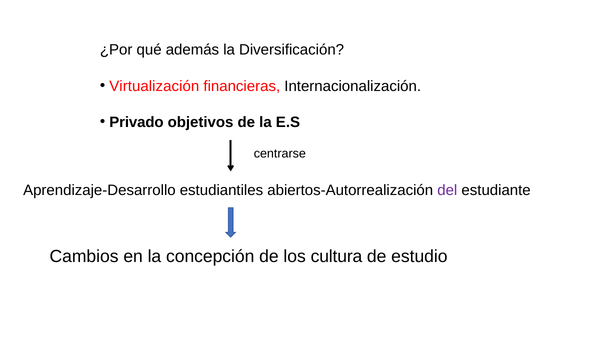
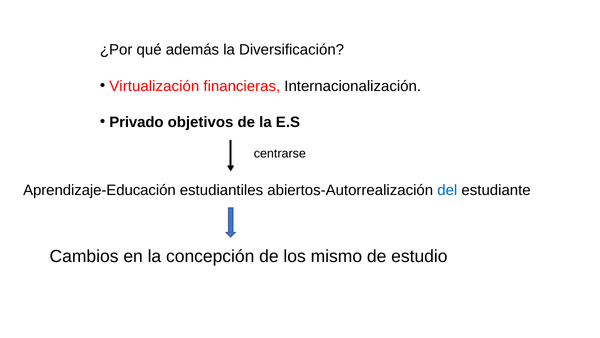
Aprendizaje-Desarrollo: Aprendizaje-Desarrollo -> Aprendizaje-Educación
del colour: purple -> blue
cultura: cultura -> mismo
